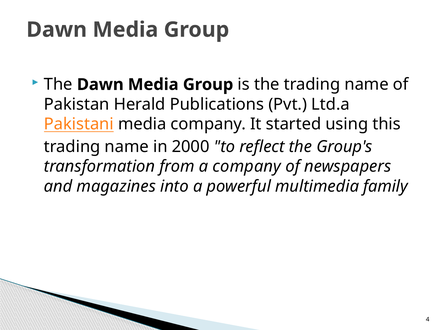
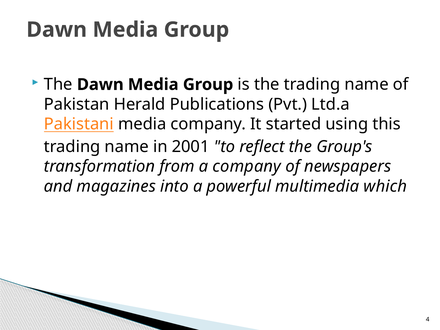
2000: 2000 -> 2001
family: family -> which
